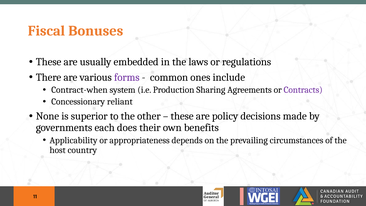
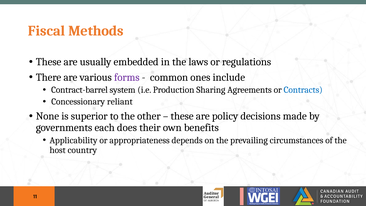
Bonuses: Bonuses -> Methods
Contract-when: Contract-when -> Contract-barrel
Contracts colour: purple -> blue
